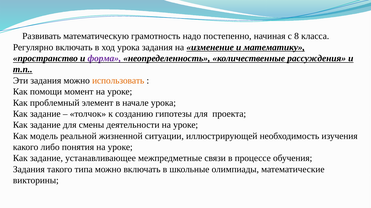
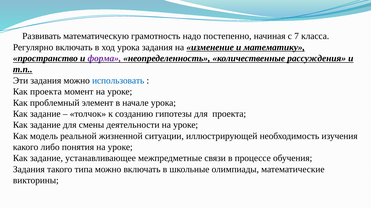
8: 8 -> 7
использовать colour: orange -> blue
Как помощи: помощи -> проекта
